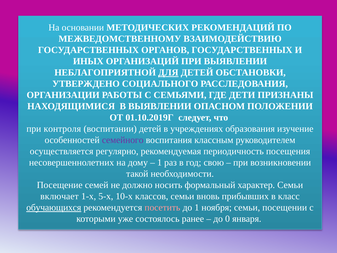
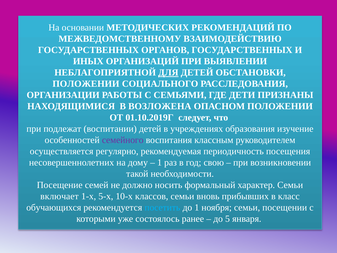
УТВЕРЖДЕНО at (86, 84): УТВЕРЖДЕНО -> ПОЛОЖЕНИИ
В ВЫЯВЛЕНИИ: ВЫЯВЛЕНИИ -> ВОЗЛОЖЕНА
контроля: контроля -> подлежат
обучающихся underline: present -> none
посетить colour: pink -> light blue
0: 0 -> 5
